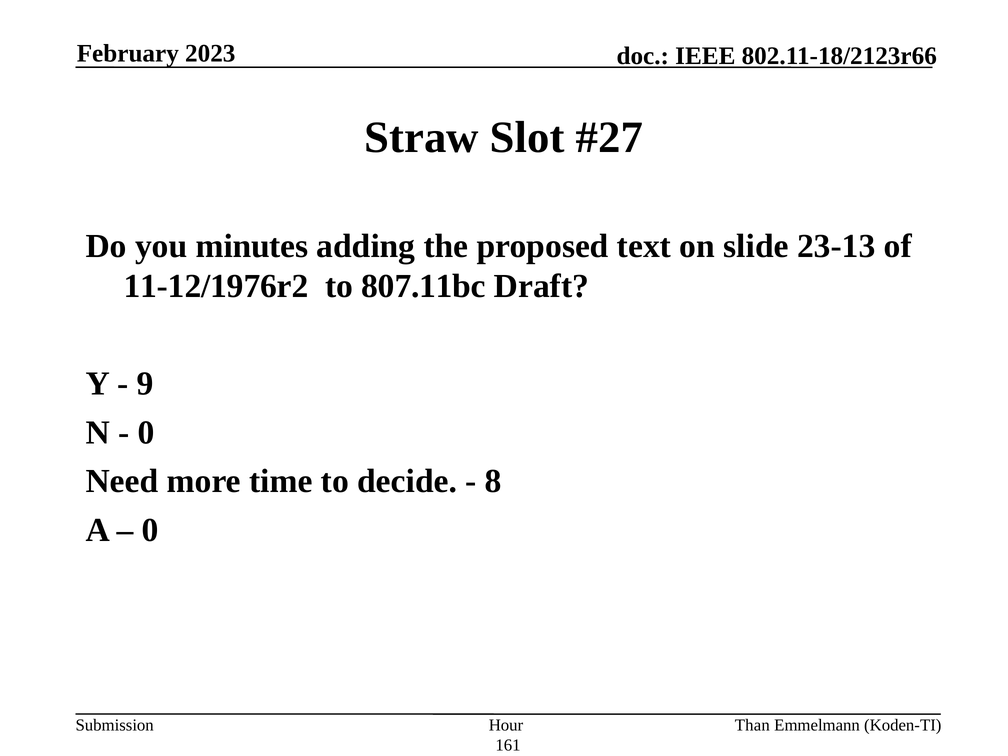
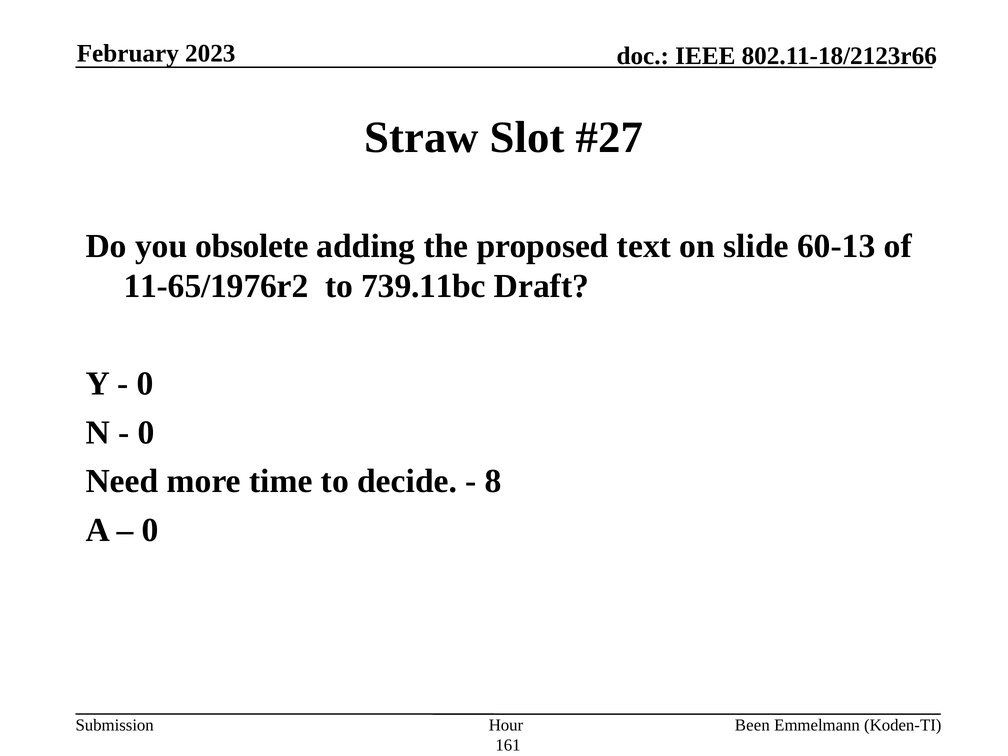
minutes: minutes -> obsolete
23-13: 23-13 -> 60-13
11-12/1976r2: 11-12/1976r2 -> 11-65/1976r2
807.11bc: 807.11bc -> 739.11bc
9 at (145, 384): 9 -> 0
Than: Than -> Been
